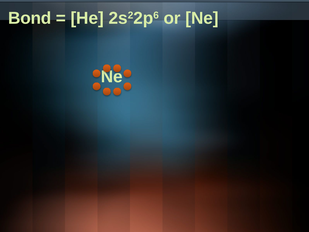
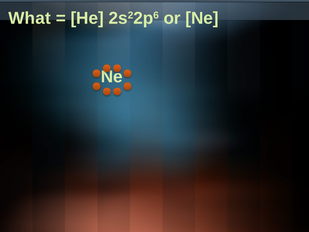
Bond: Bond -> What
